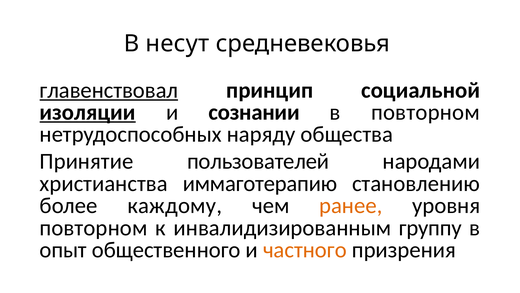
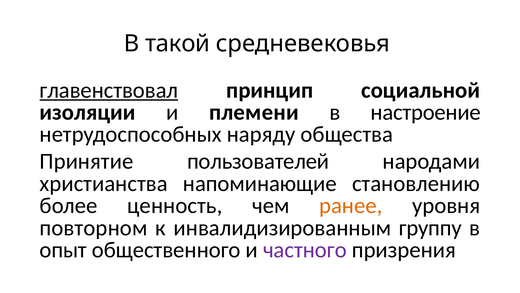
несут: несут -> такой
изоляции underline: present -> none
сознании: сознании -> племени
в повторном: повторном -> настроение
иммаготерапию: иммаготерапию -> напоминающие
каждому: каждому -> ценность
частного colour: orange -> purple
